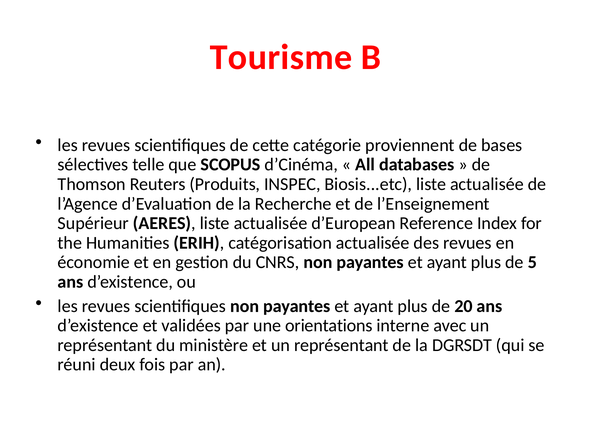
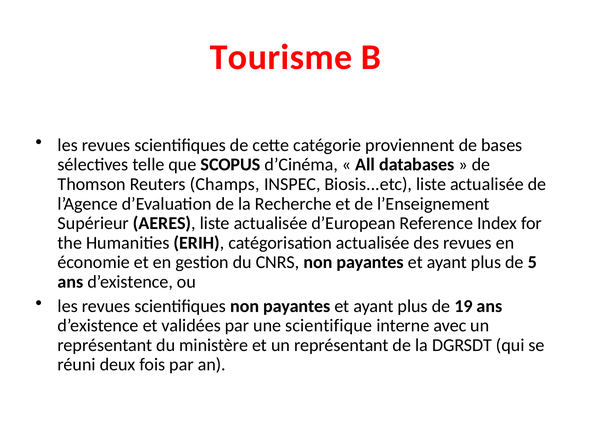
Produits: Produits -> Champs
20: 20 -> 19
orientations: orientations -> scientifique
